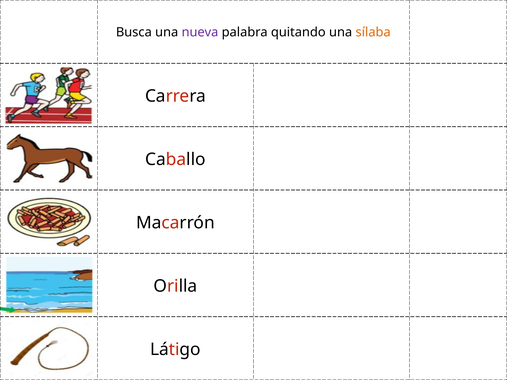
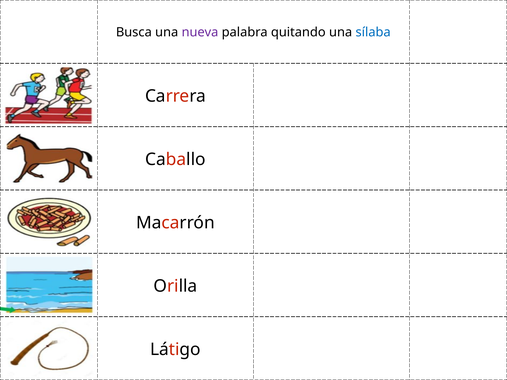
sílaba colour: orange -> blue
